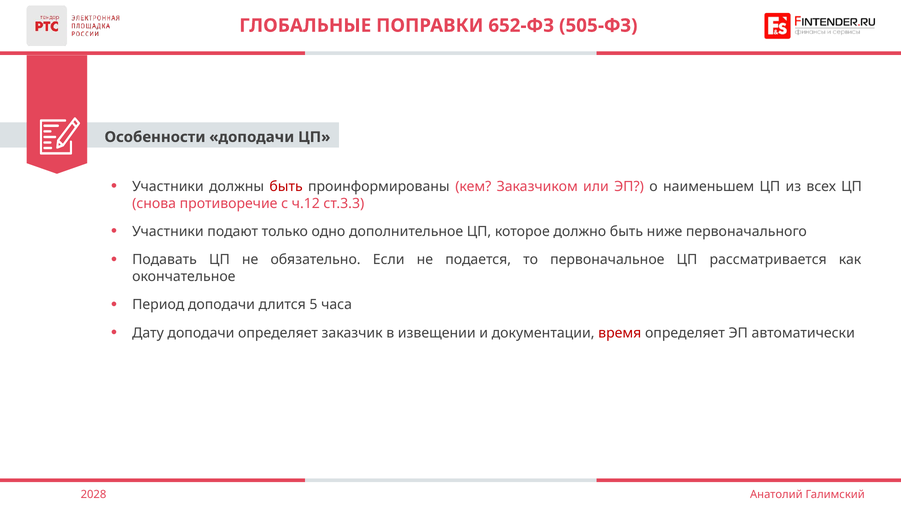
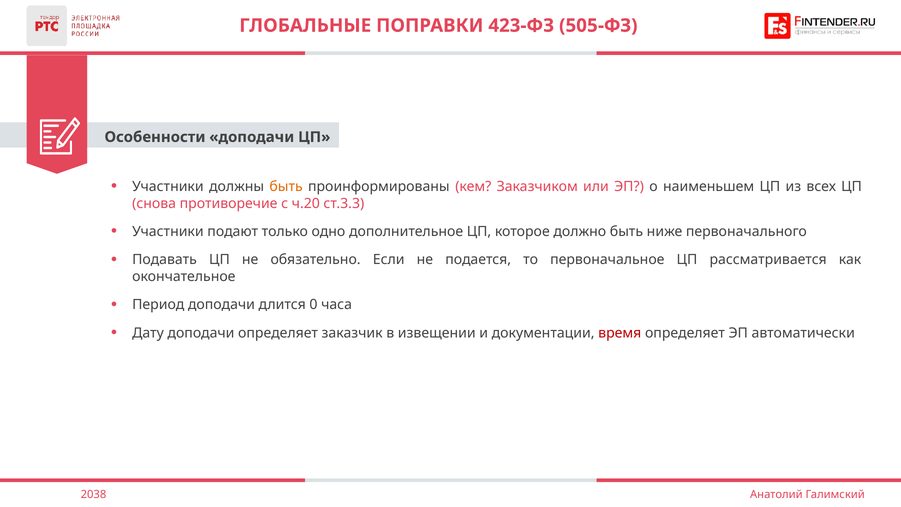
652-ФЗ: 652-ФЗ -> 423-ФЗ
быть at (286, 187) colour: red -> orange
ч.12: ч.12 -> ч.20
5: 5 -> 0
2028: 2028 -> 2038
